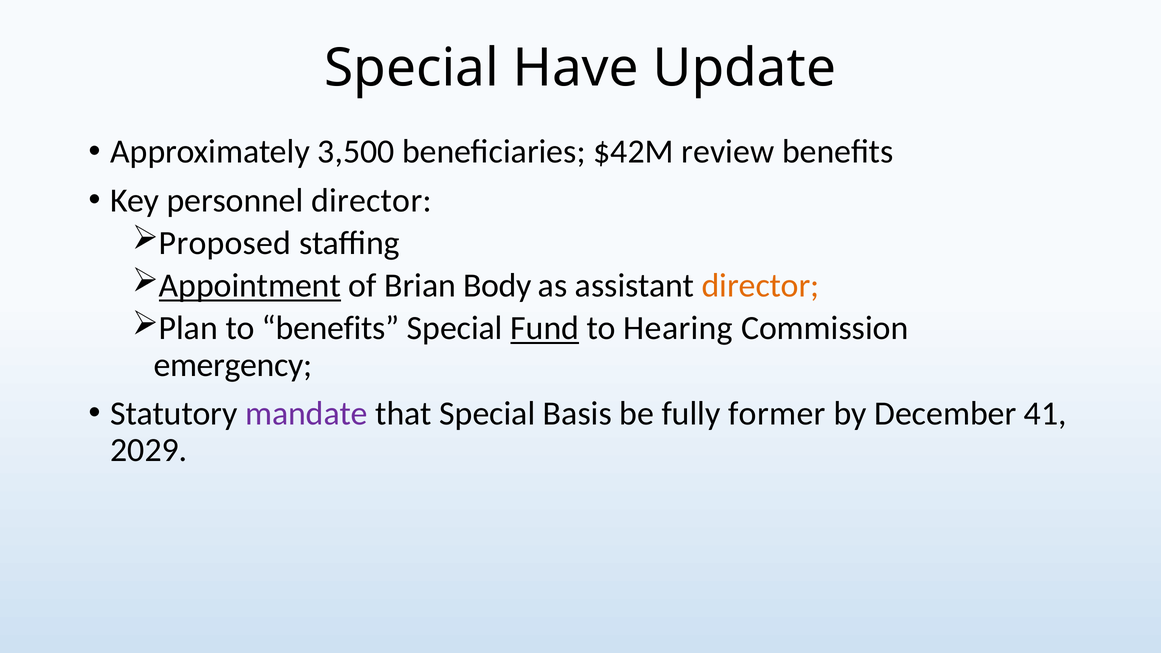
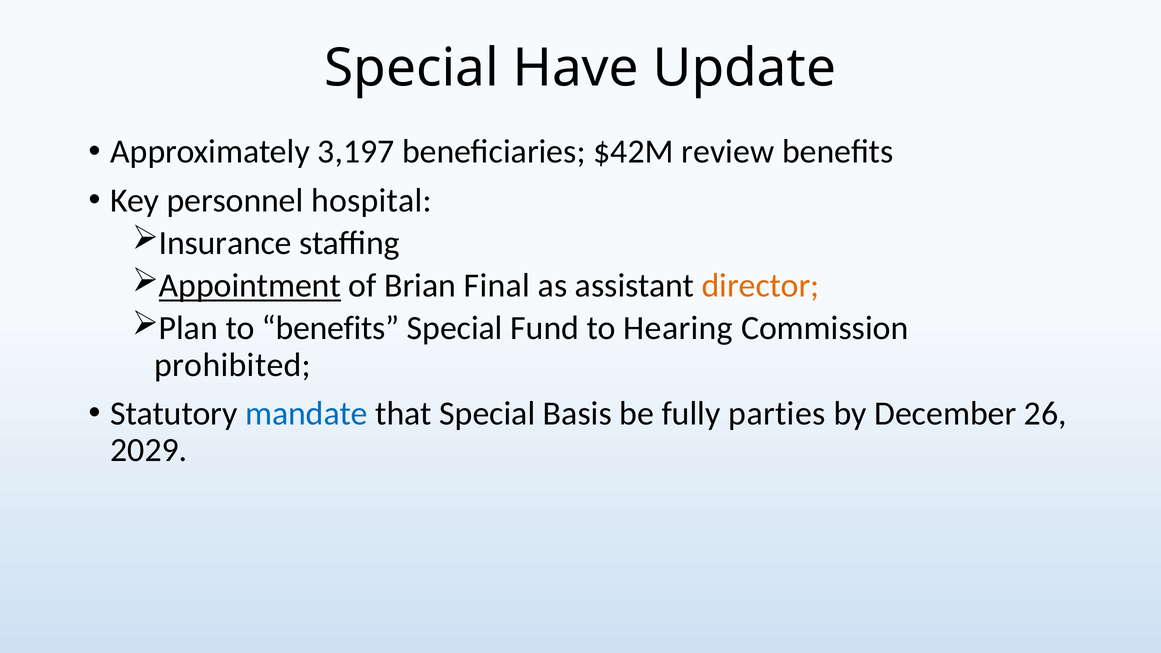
3,500: 3,500 -> 3,197
personnel director: director -> hospital
Proposed: Proposed -> Insurance
Body: Body -> Final
Fund underline: present -> none
emergency: emergency -> prohibited
mandate colour: purple -> blue
former: former -> parties
41: 41 -> 26
